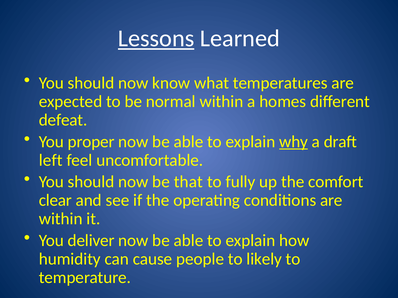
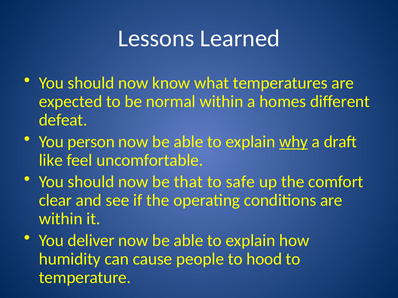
Lessons underline: present -> none
proper: proper -> person
left: left -> like
fully: fully -> safe
likely: likely -> hood
